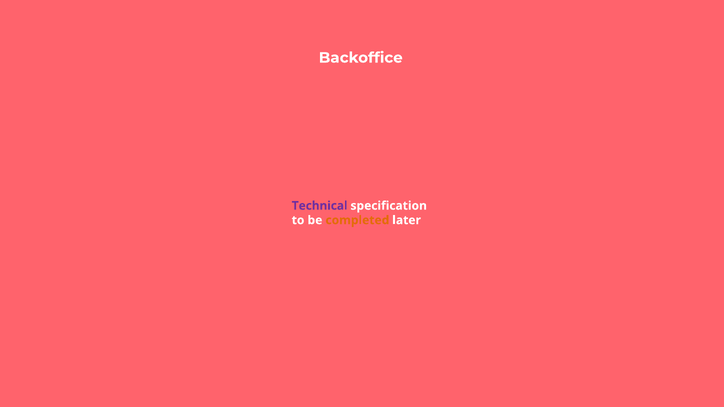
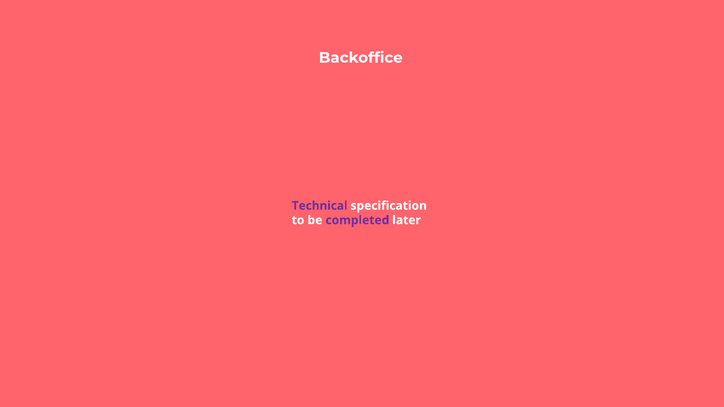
completed colour: orange -> purple
